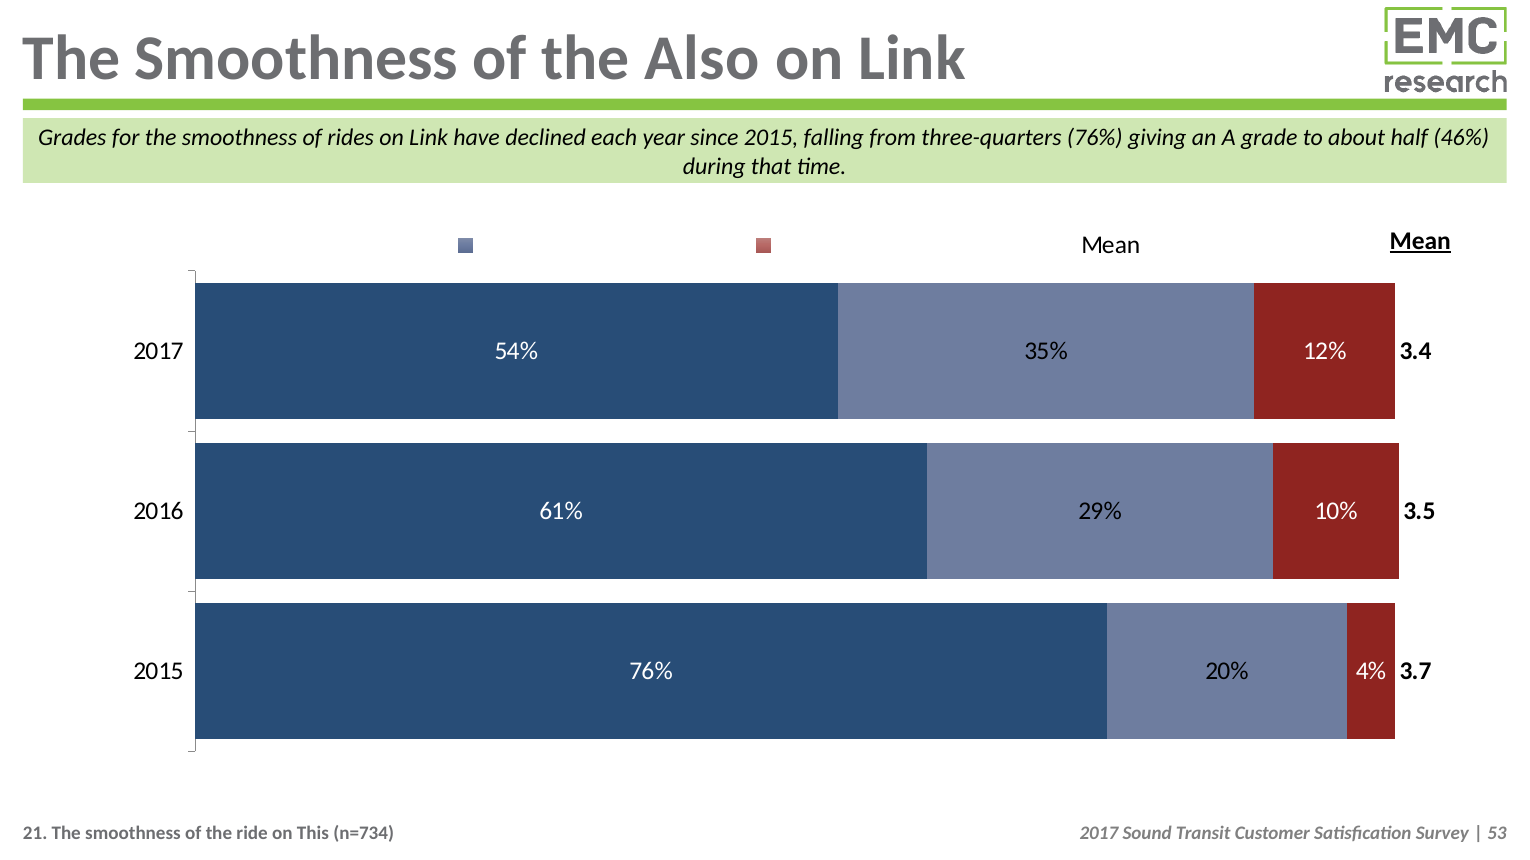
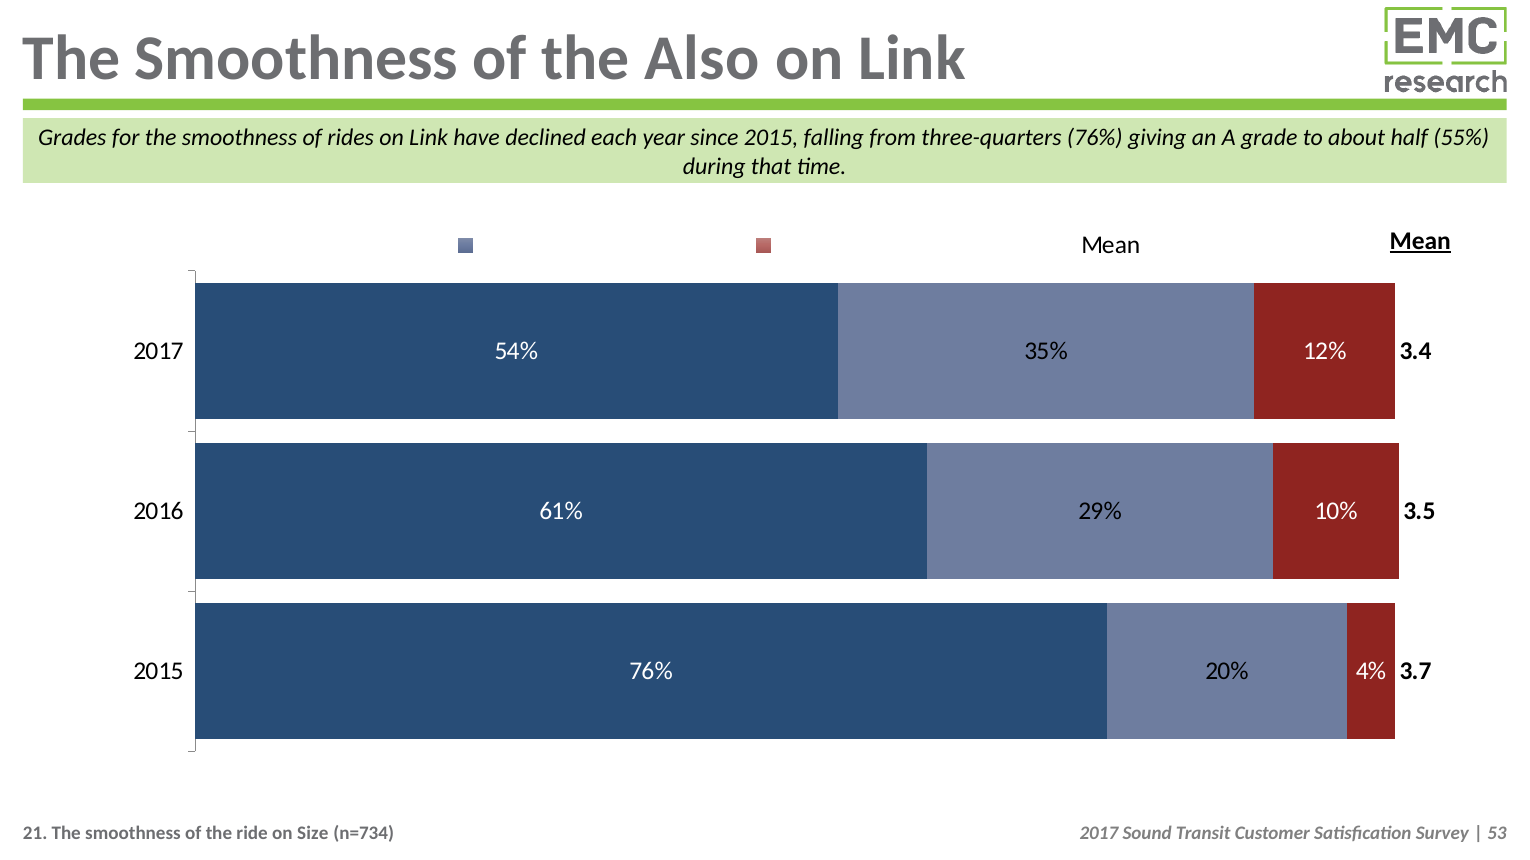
46%: 46% -> 55%
This: This -> Size
